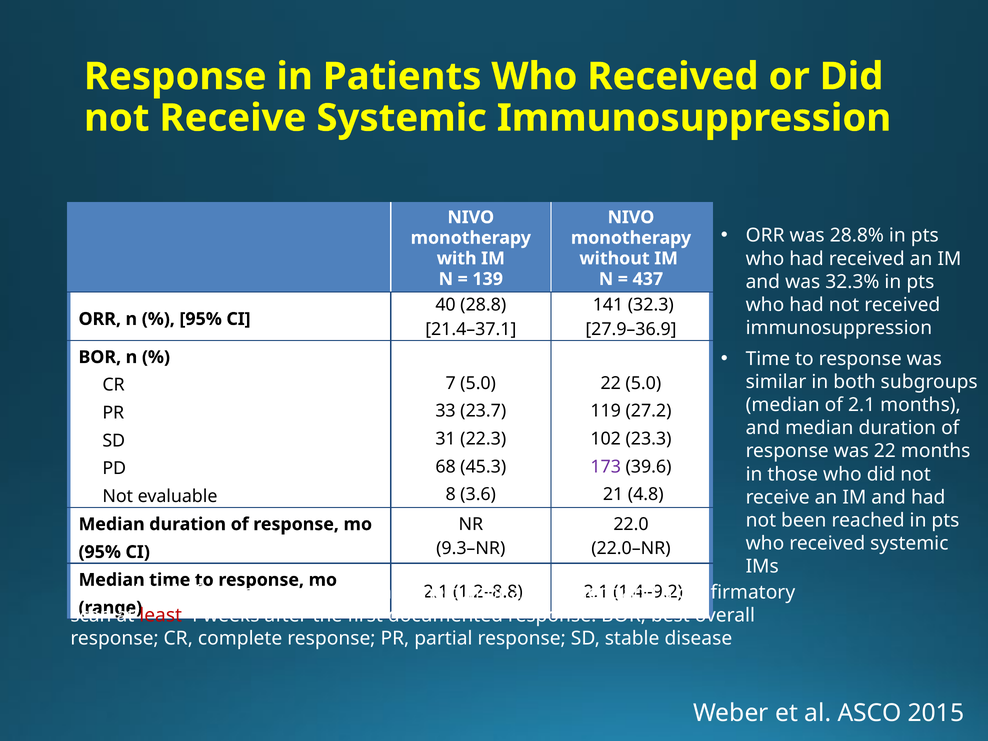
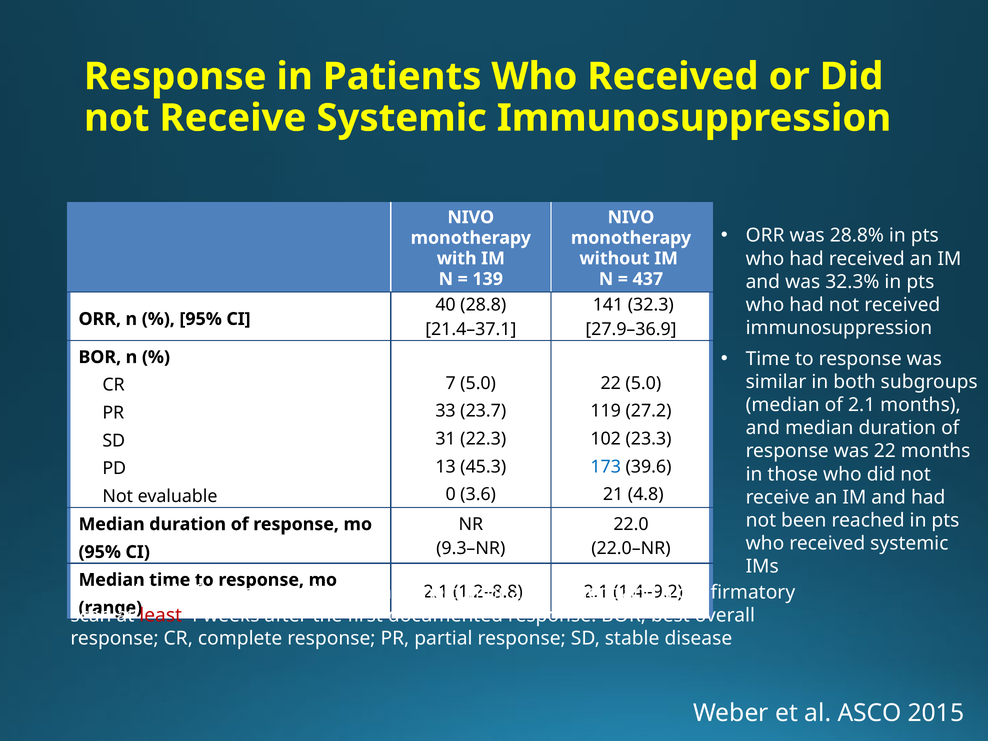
68: 68 -> 13
173 colour: purple -> blue
8: 8 -> 0
